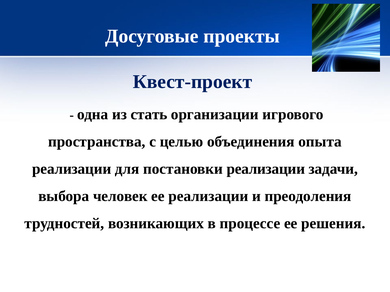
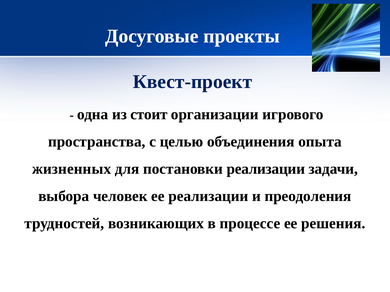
стать: стать -> стоит
реализации at (72, 169): реализации -> жизненных
